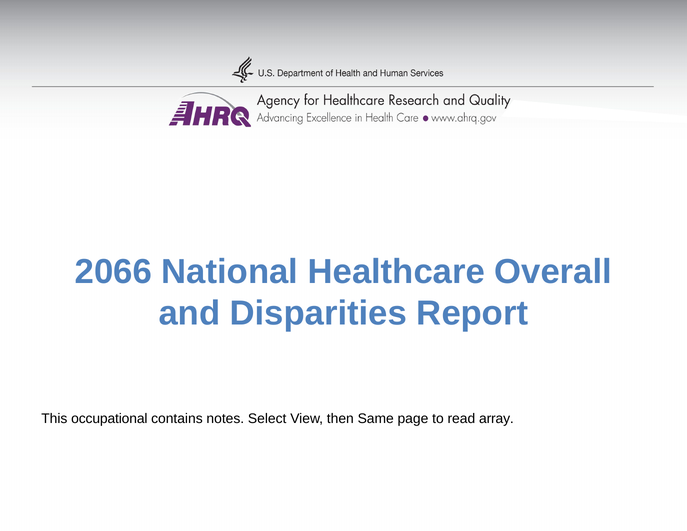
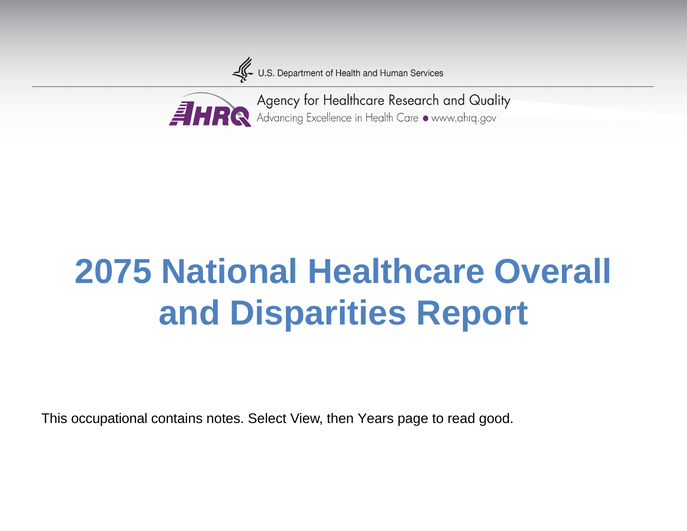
2066: 2066 -> 2075
Same: Same -> Years
array: array -> good
